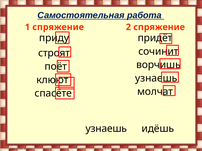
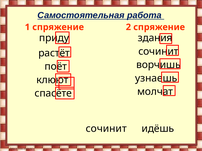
придёт: придёт -> здания
строят: строят -> растёт
узнаешь at (106, 129): узнаешь -> сочинит
